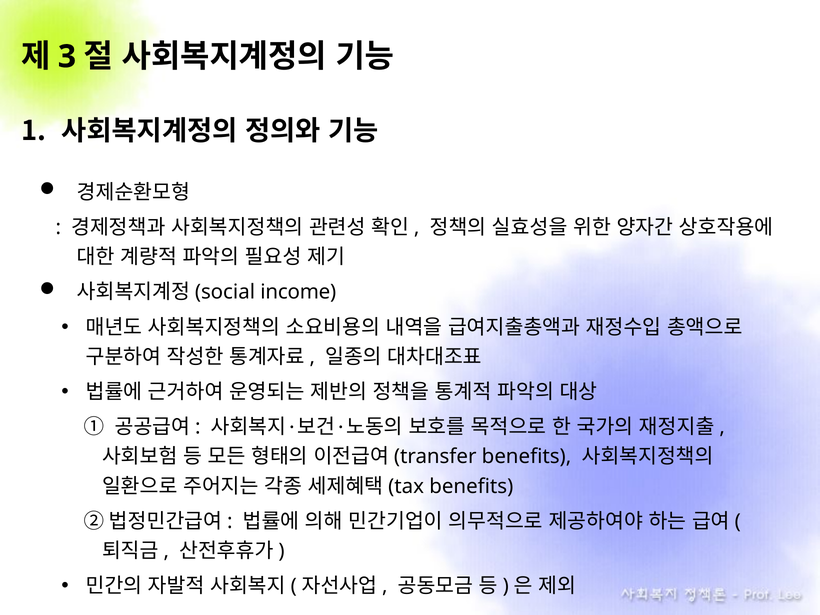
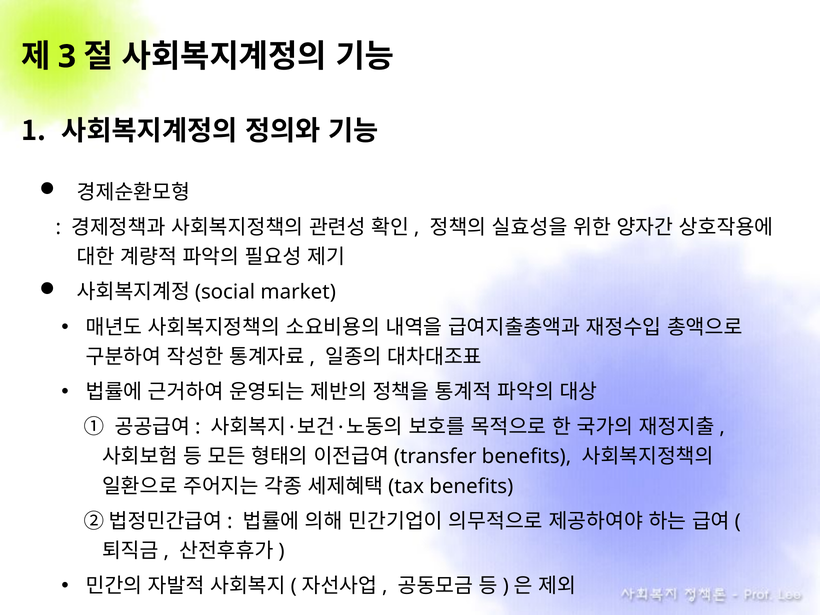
income: income -> market
